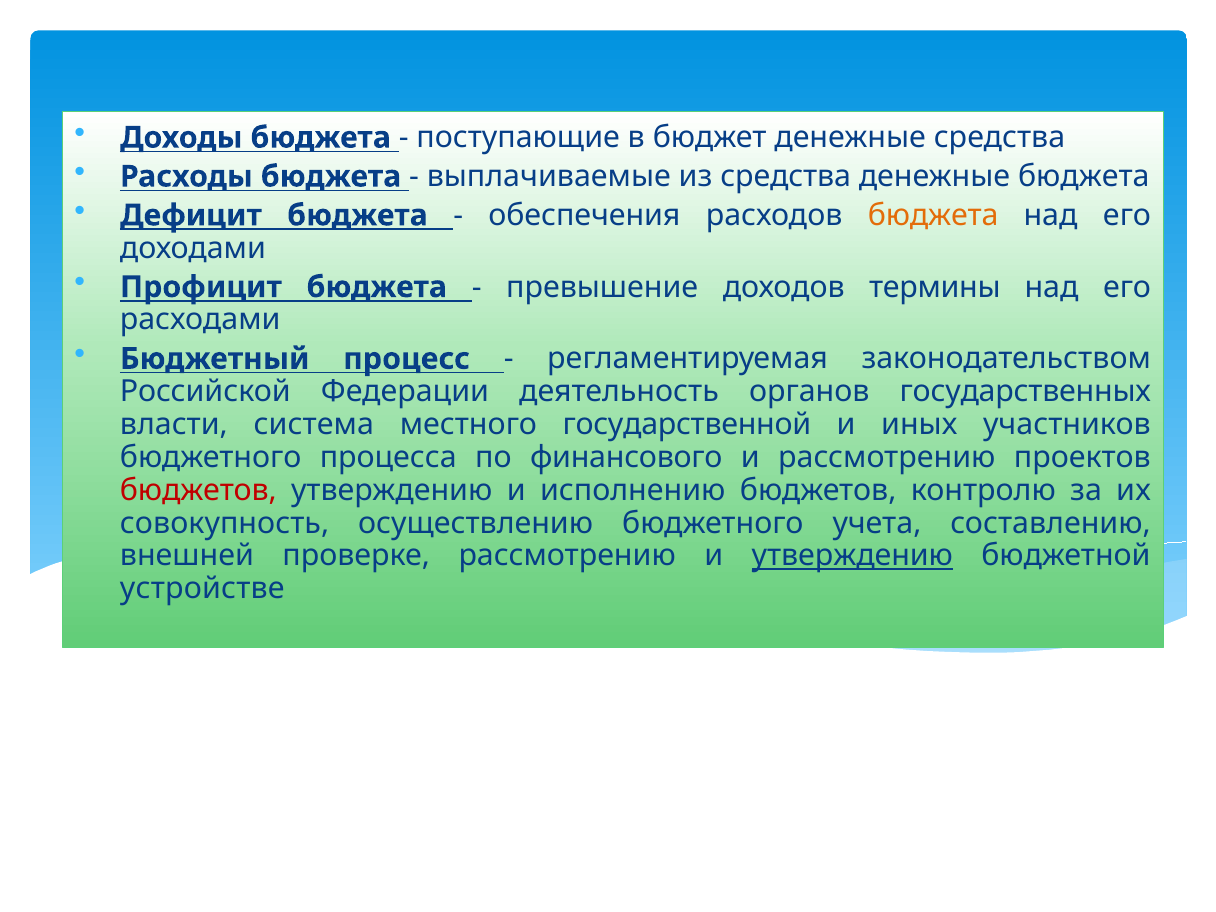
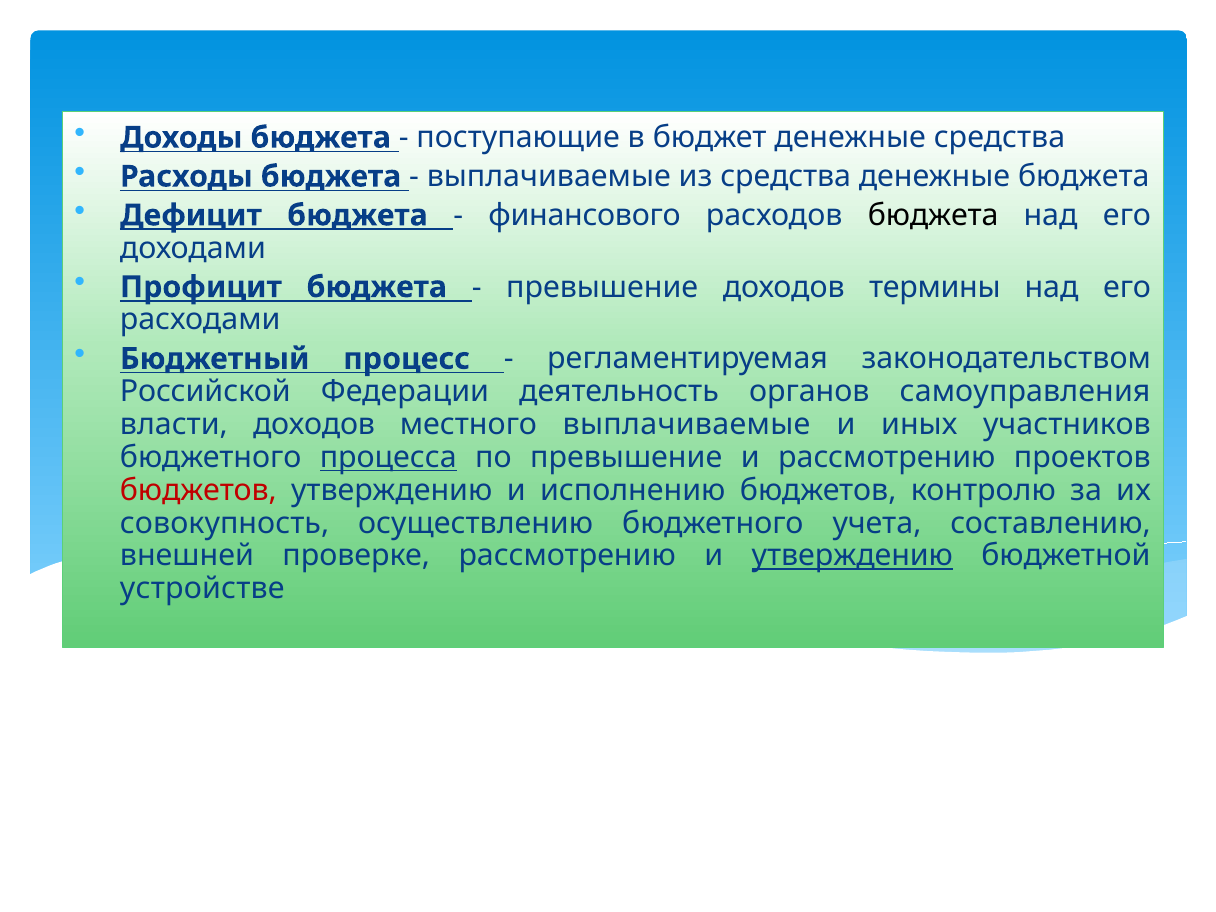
обеспечения: обеспечения -> финансового
бюджета at (933, 215) colour: orange -> black
государственных: государственных -> самоуправления
власти система: система -> доходов
местного государственной: государственной -> выплачиваемые
процесса underline: none -> present
по финансового: финансового -> превышение
